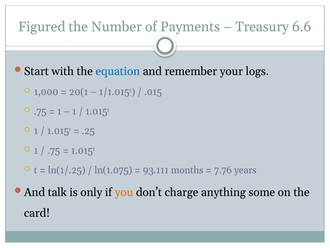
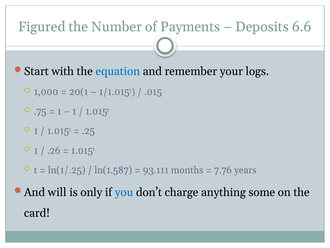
Treasury: Treasury -> Deposits
.75 at (54, 150): .75 -> .26
ln(1.075: ln(1.075 -> ln(1.587
talk: talk -> will
you colour: orange -> blue
